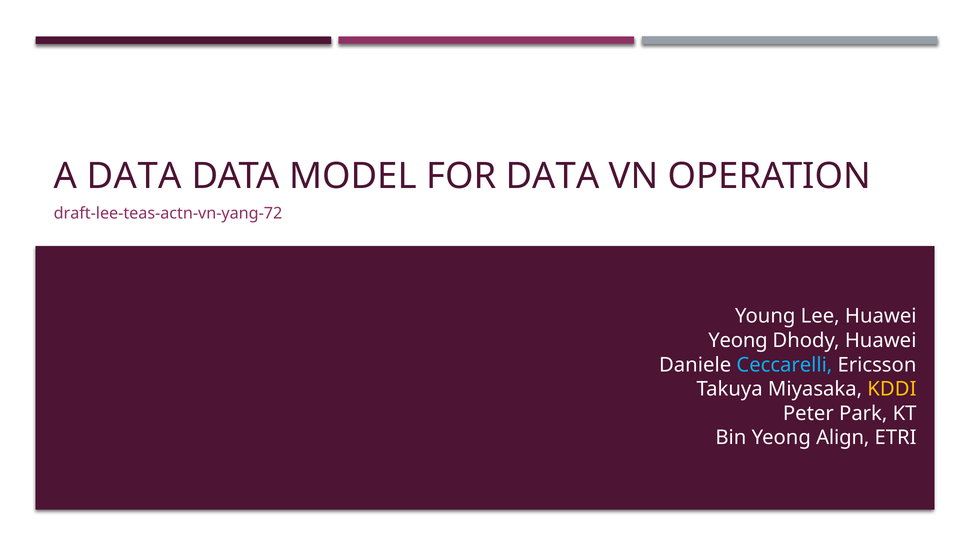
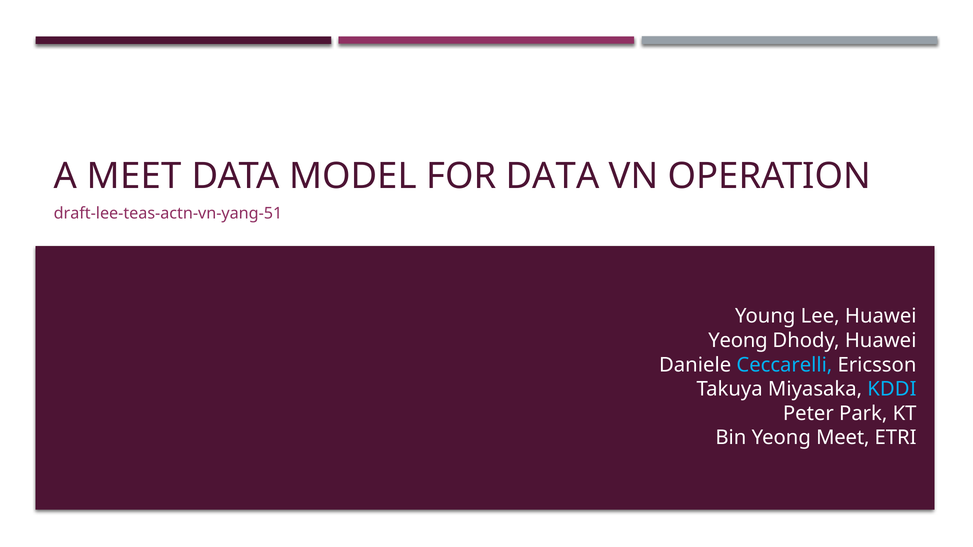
A DATA: DATA -> MEET
draft-lee-teas-actn-vn-yang-72: draft-lee-teas-actn-vn-yang-72 -> draft-lee-teas-actn-vn-yang-51
KDDI colour: yellow -> light blue
Yeong Align: Align -> Meet
